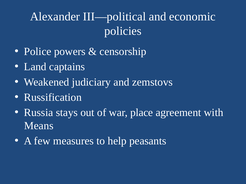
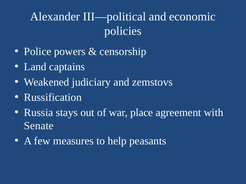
Means: Means -> Senate
